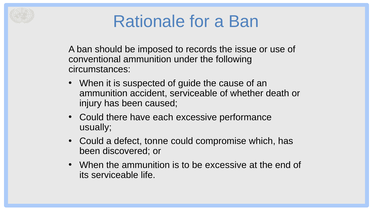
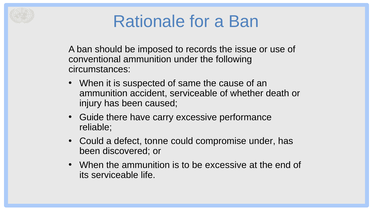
guide: guide -> same
Could at (92, 117): Could -> Guide
each: each -> carry
usually: usually -> reliable
compromise which: which -> under
